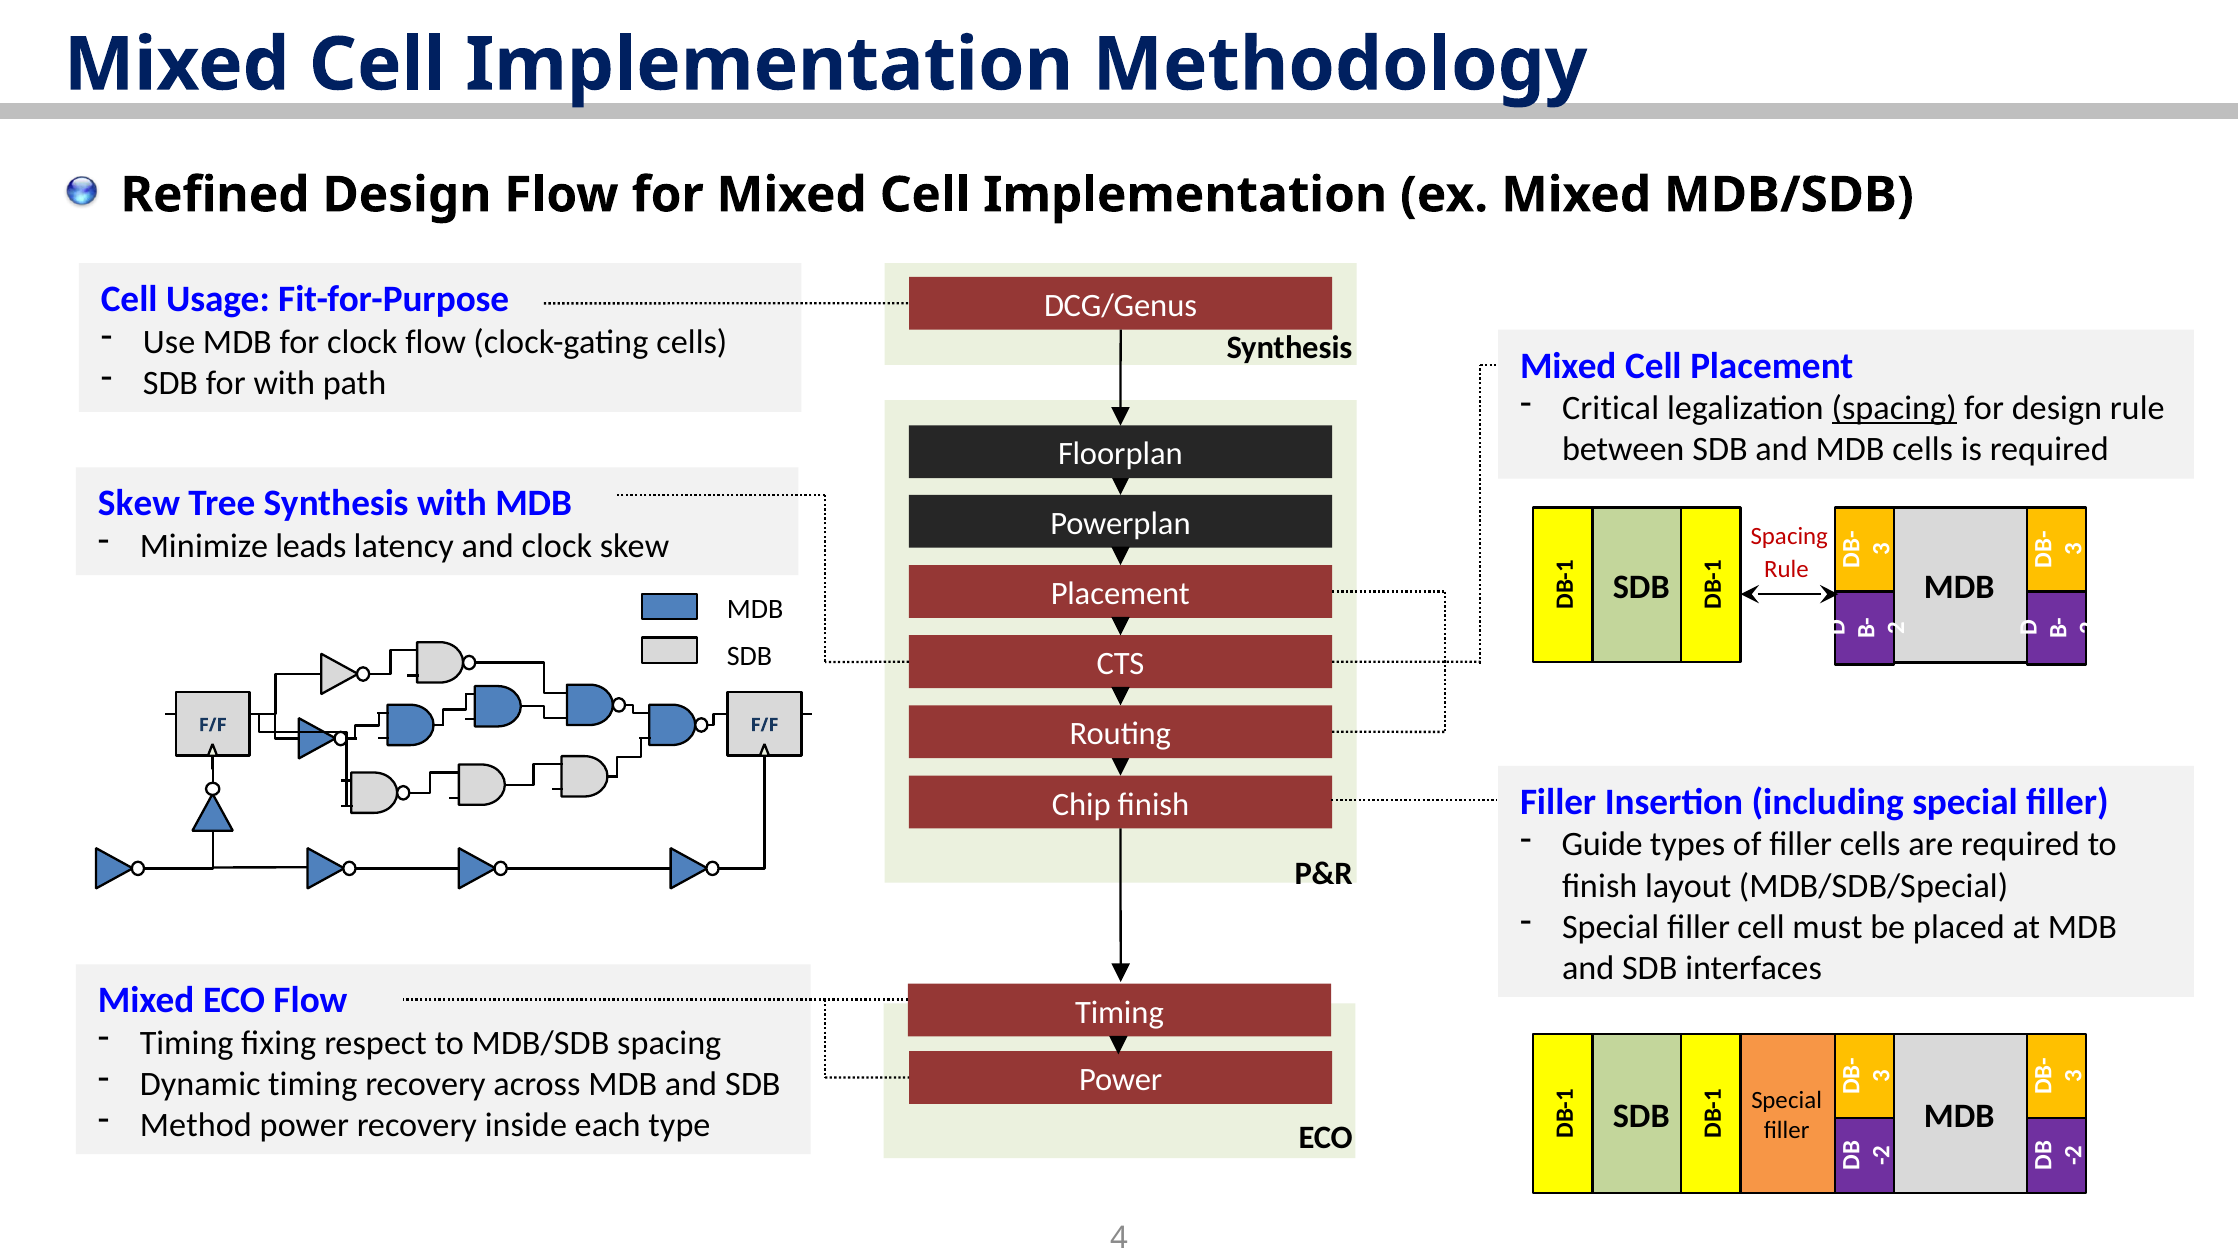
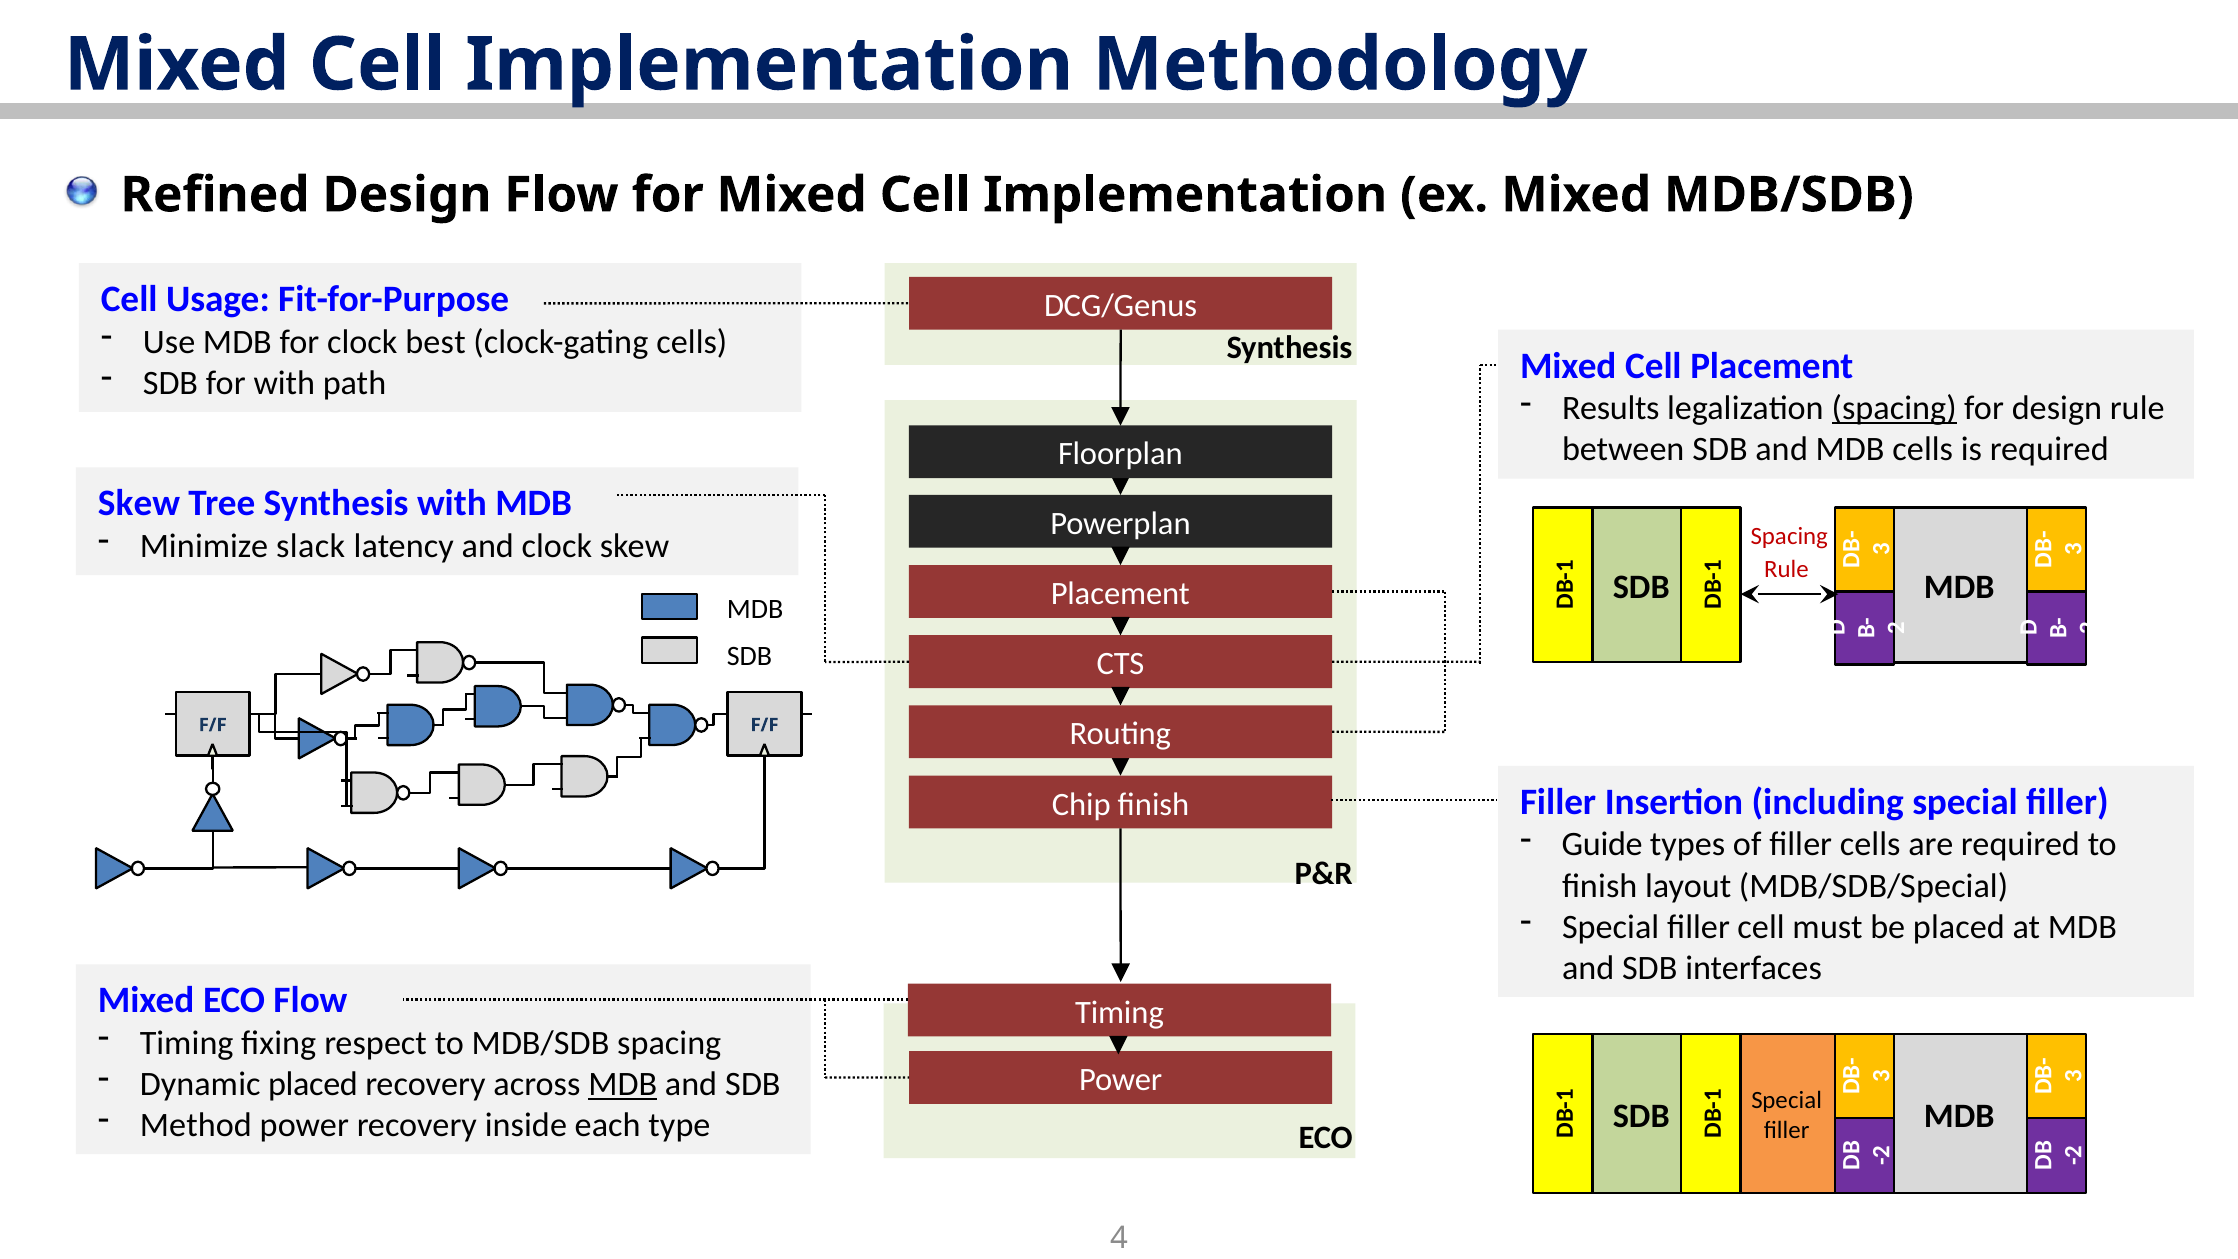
clock flow: flow -> best
Critical: Critical -> Results
leads: leads -> slack
Dynamic timing: timing -> placed
MDB at (623, 1084) underline: none -> present
